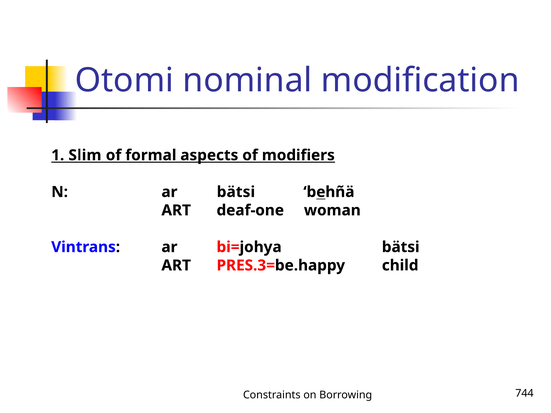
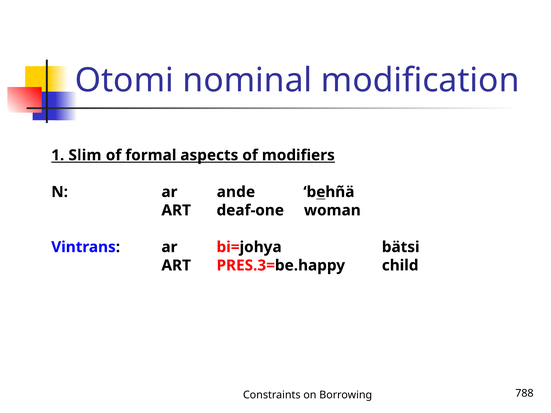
ar bätsi: bätsi -> ande
744: 744 -> 788
